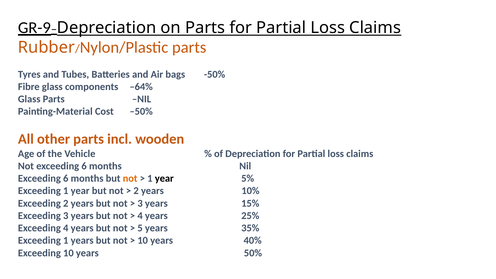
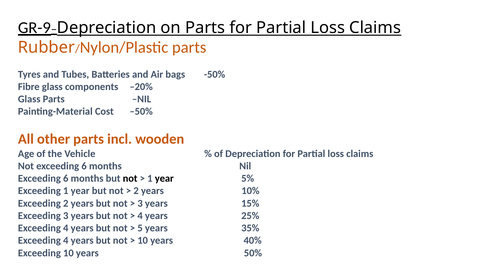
–64%: –64% -> –20%
not at (130, 178) colour: orange -> black
1 at (66, 241): 1 -> 4
